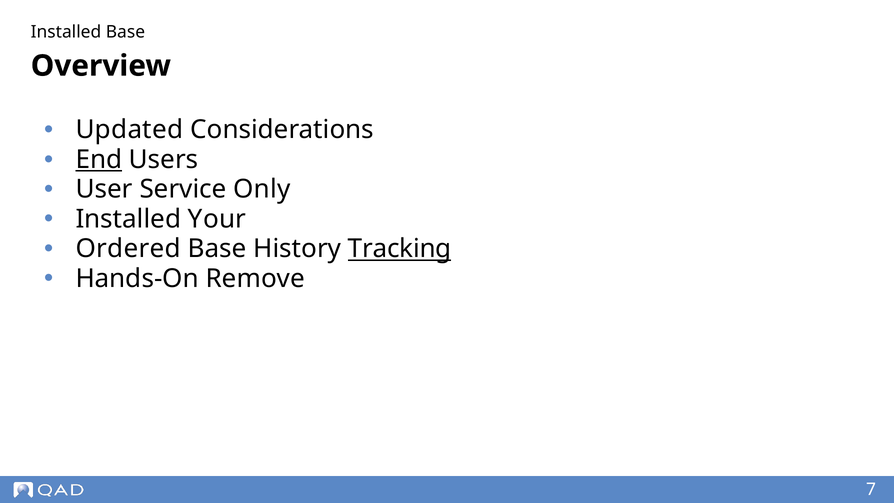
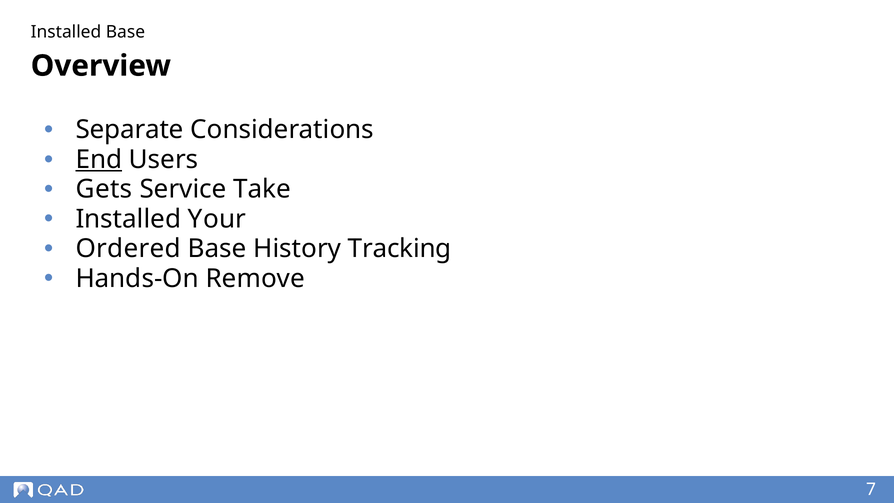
Updated: Updated -> Separate
User: User -> Gets
Only: Only -> Take
Tracking underline: present -> none
